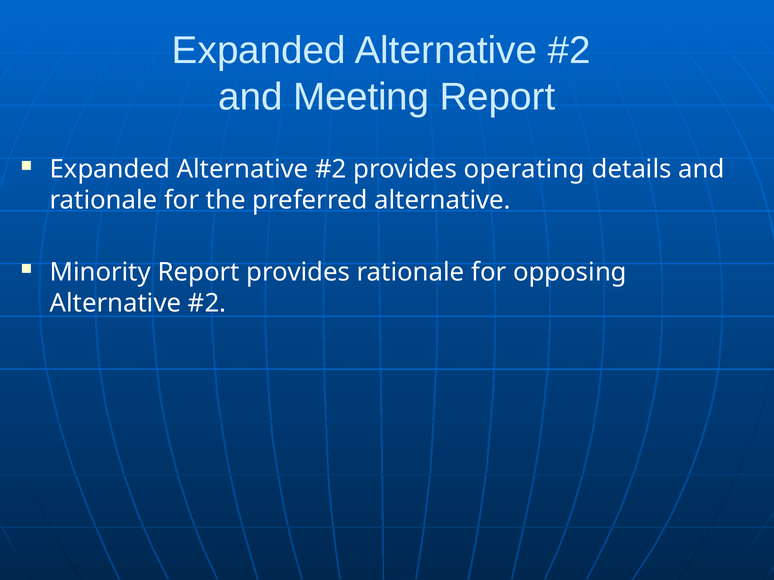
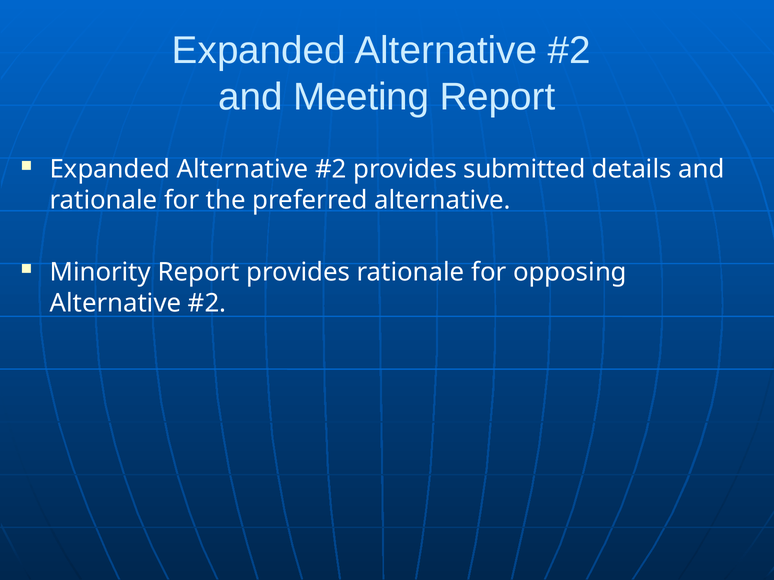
operating: operating -> submitted
